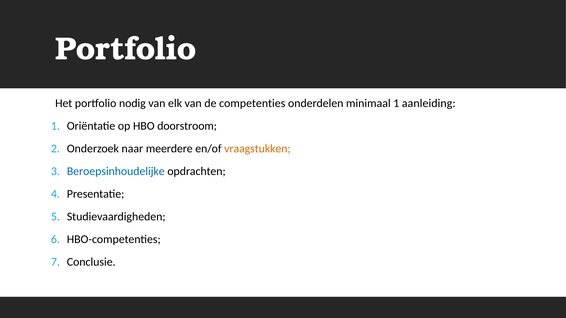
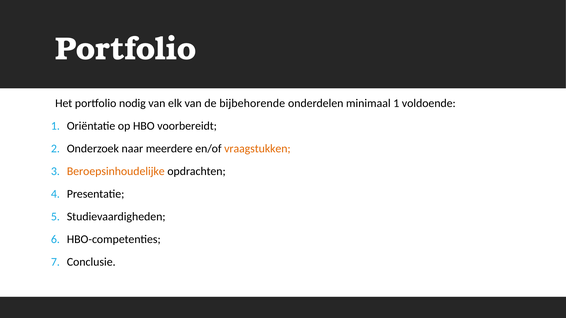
competenties: competenties -> bijbehorende
aanleiding: aanleiding -> voldoende
doorstroom: doorstroom -> voorbereidt
Beroepsinhoudelijke colour: blue -> orange
